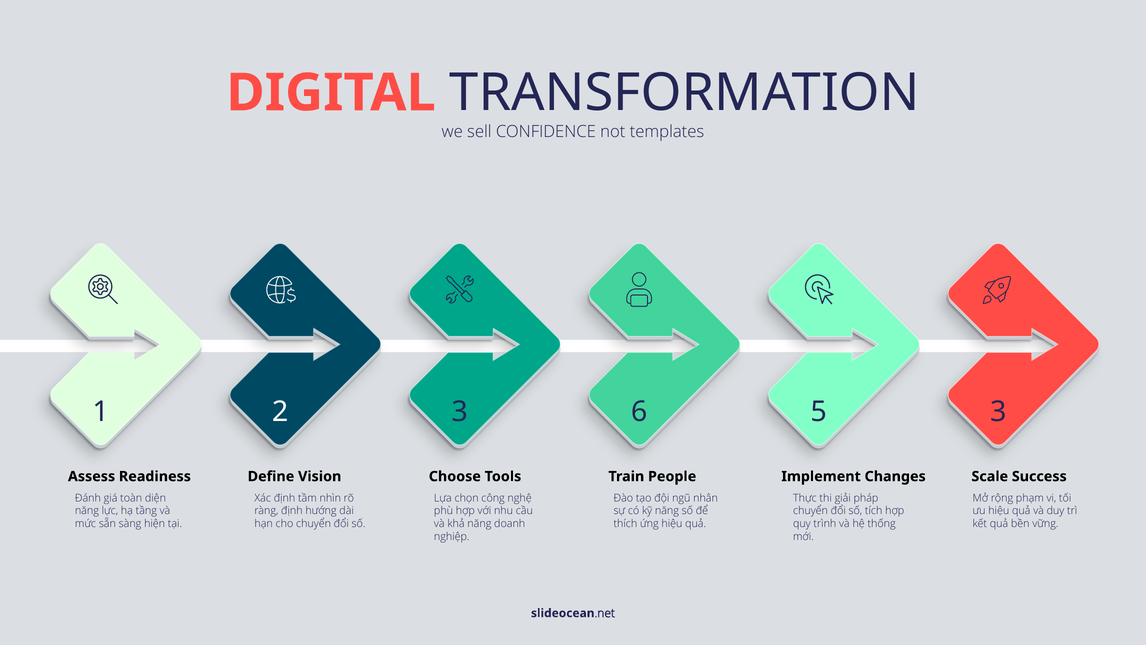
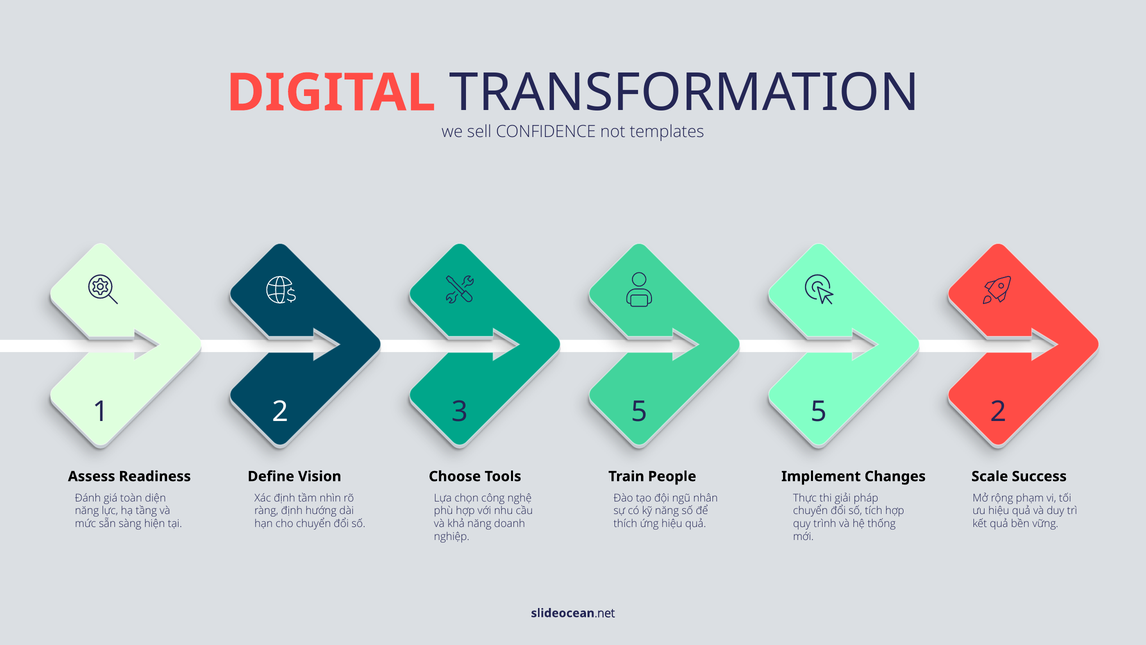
3 6: 6 -> 5
5 3: 3 -> 2
